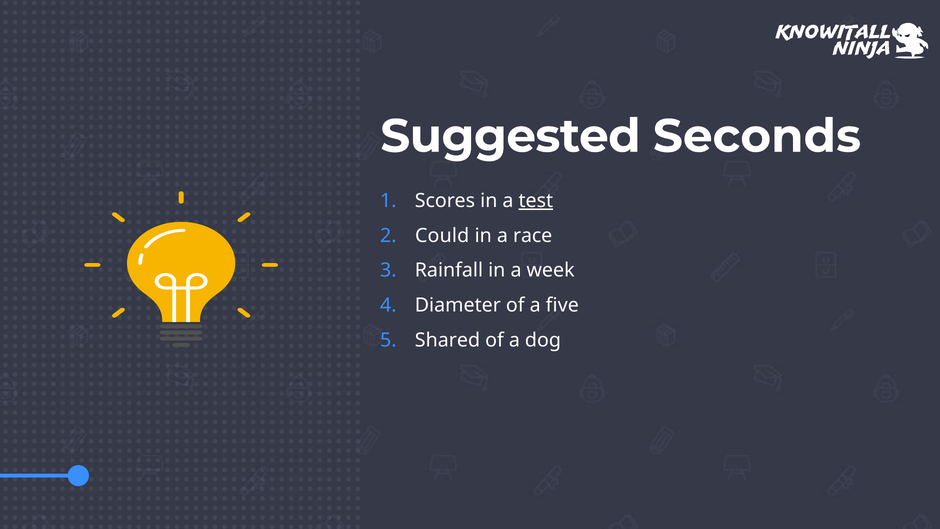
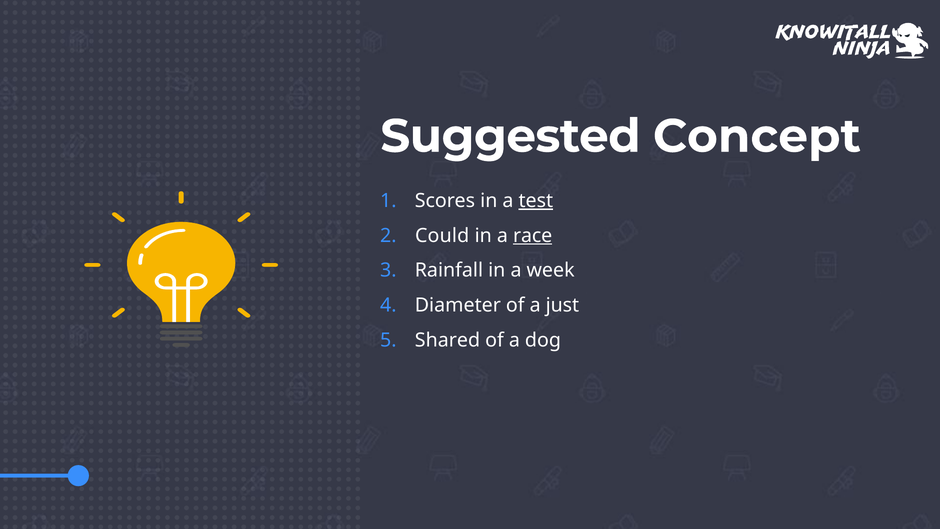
Seconds: Seconds -> Concept
race underline: none -> present
five: five -> just
